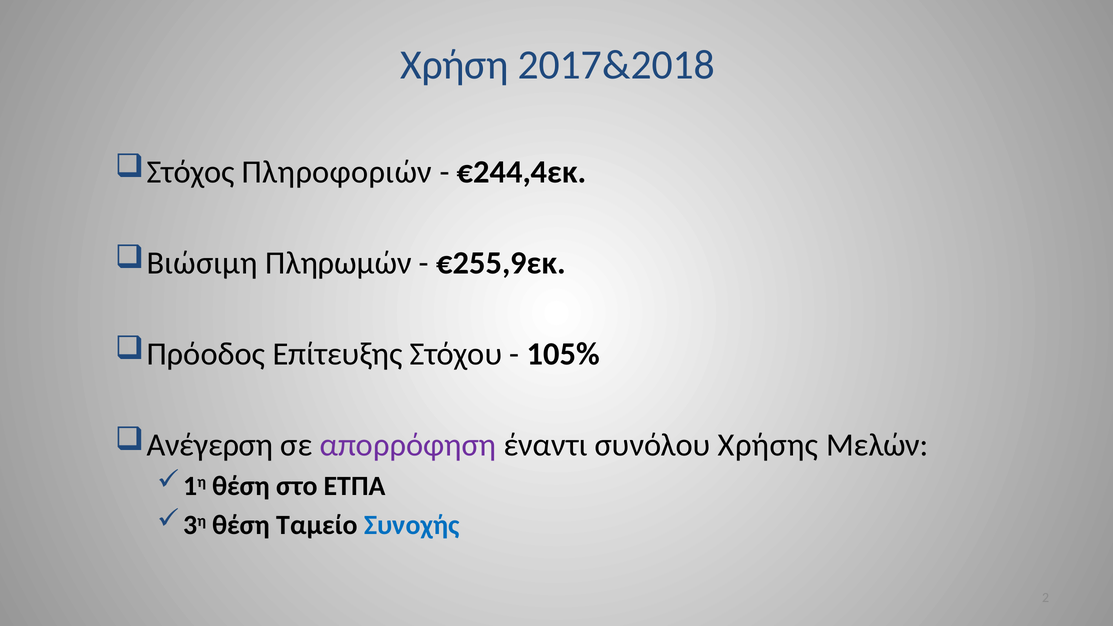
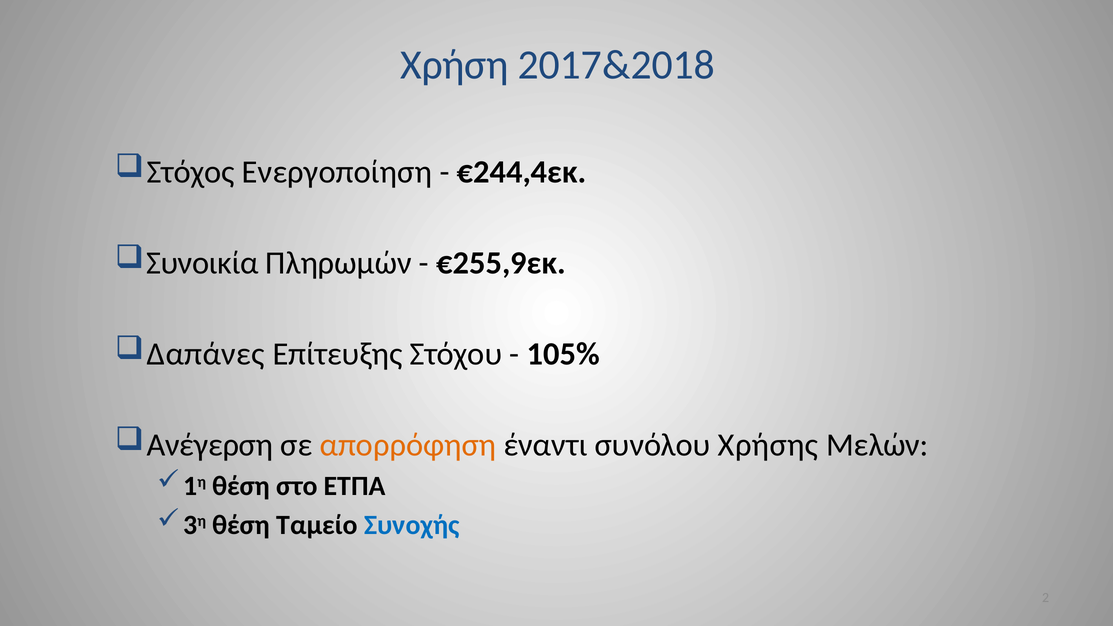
Πληροφοριών: Πληροφοριών -> Ενεργοποίηση
Βιώσιμη: Βιώσιμη -> Συνοικία
Πρόοδος: Πρόοδος -> Δαπάνες
απορρόφηση colour: purple -> orange
